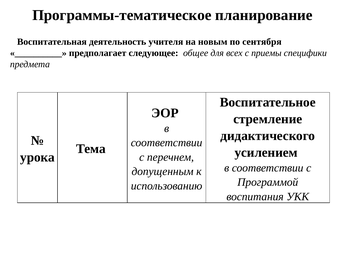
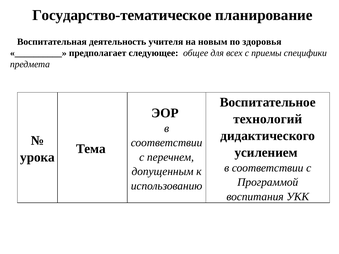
Программы-тематическое: Программы-тематическое -> Государство-тематическое
сентября: сентября -> здоровья
стремление: стремление -> технологий
